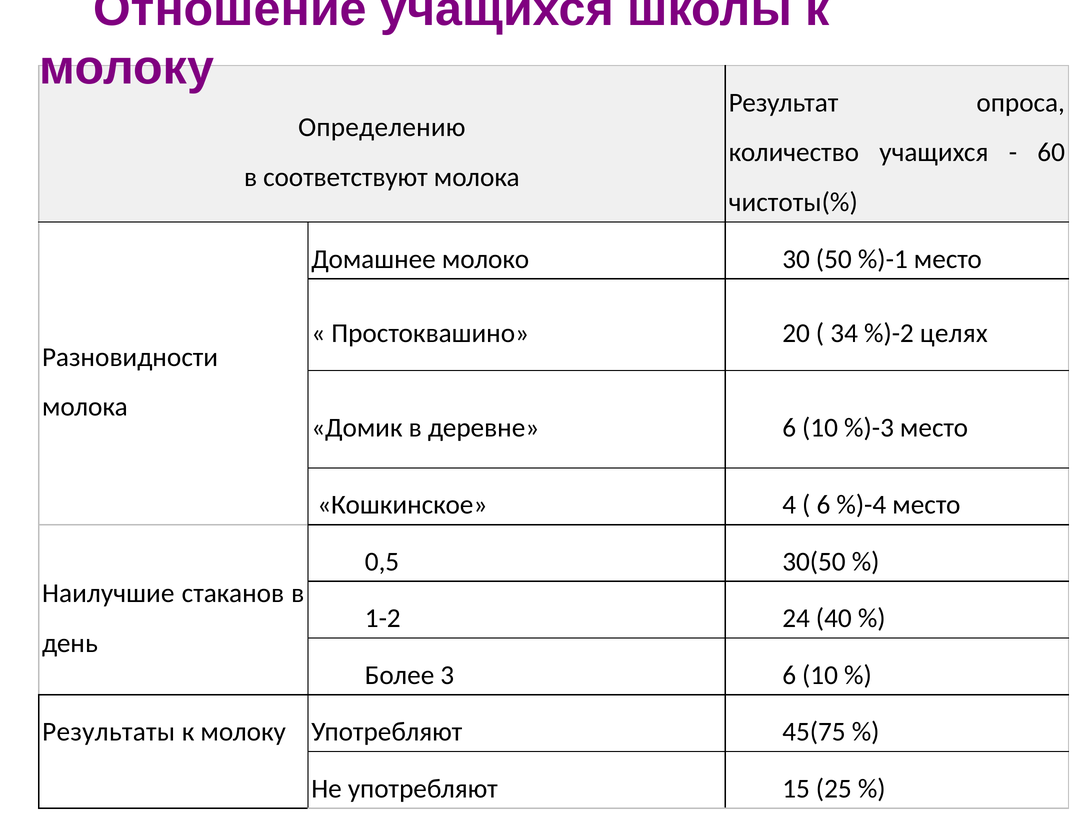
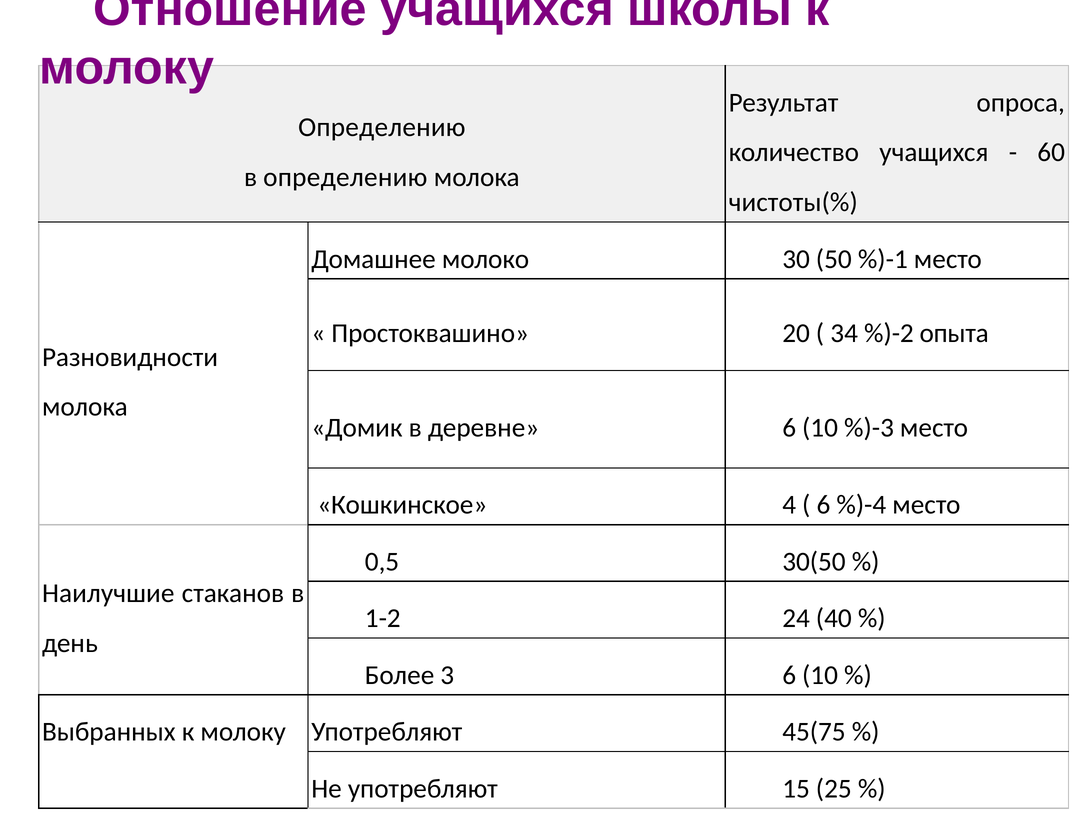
в соответствуют: соответствуют -> определению
целях: целях -> опыта
Результаты: Результаты -> Выбранных
